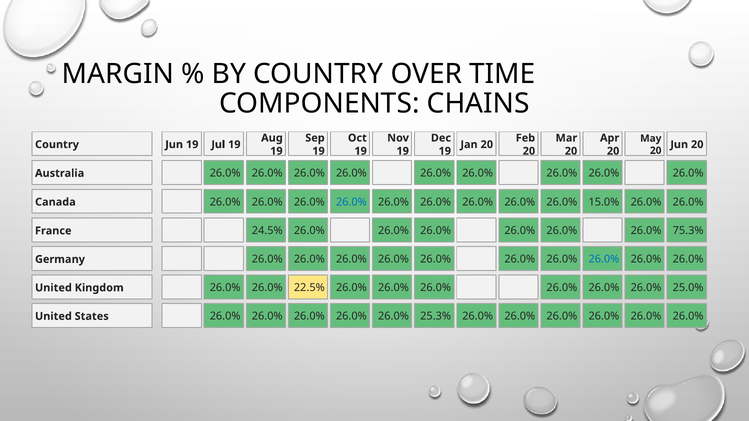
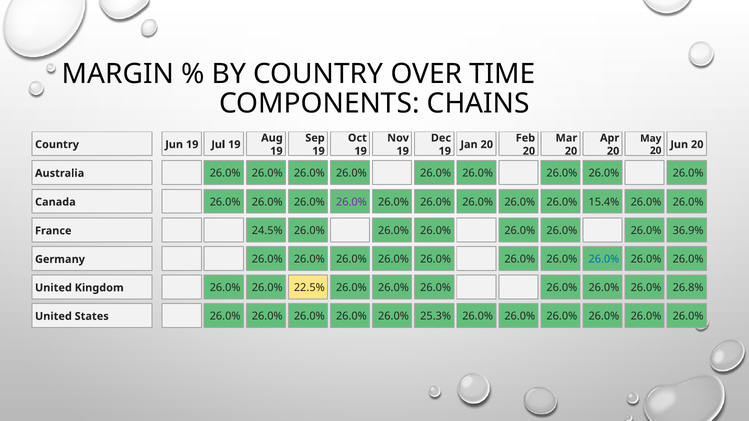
26.0% at (351, 202) colour: blue -> purple
15.0%: 15.0% -> 15.4%
75.3%: 75.3% -> 36.9%
25.0%: 25.0% -> 26.8%
